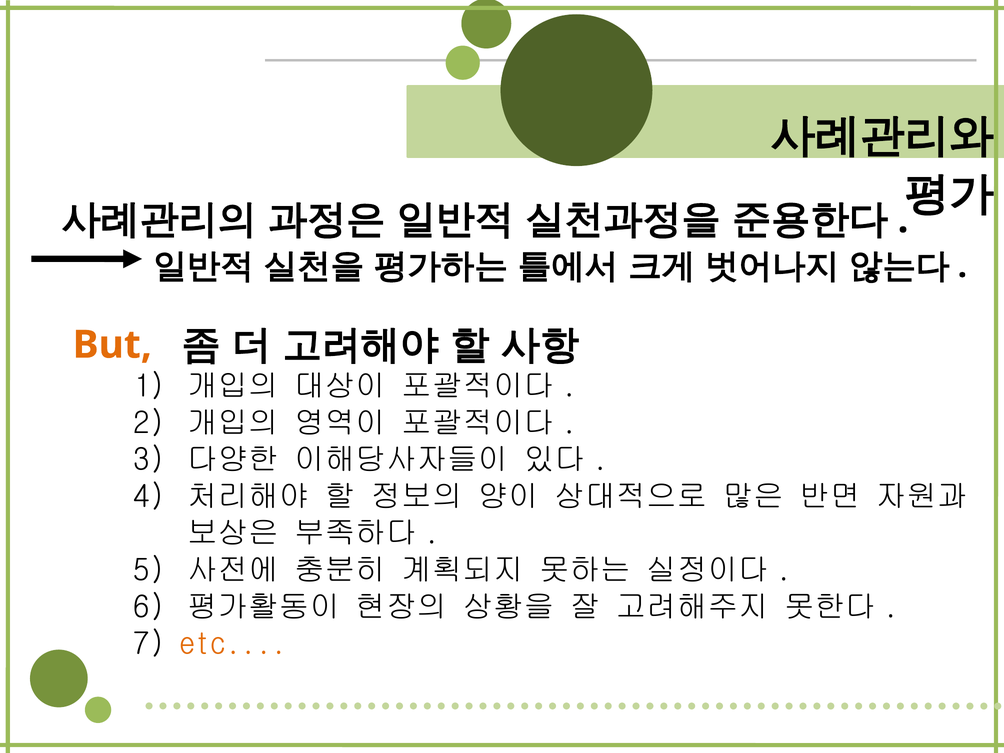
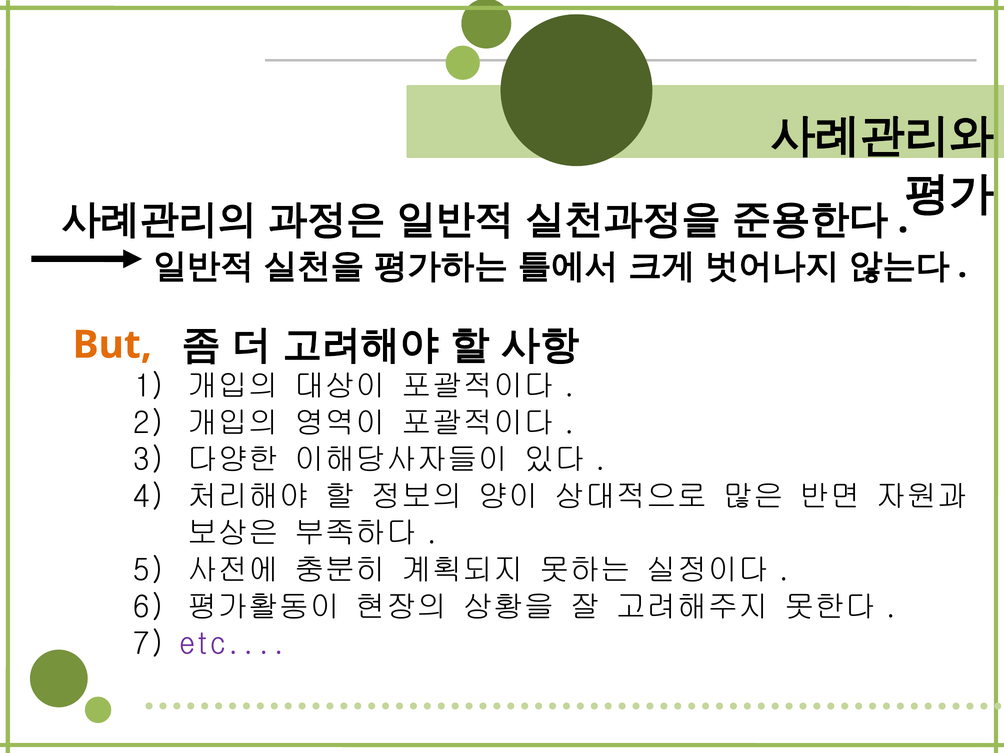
etc colour: orange -> purple
